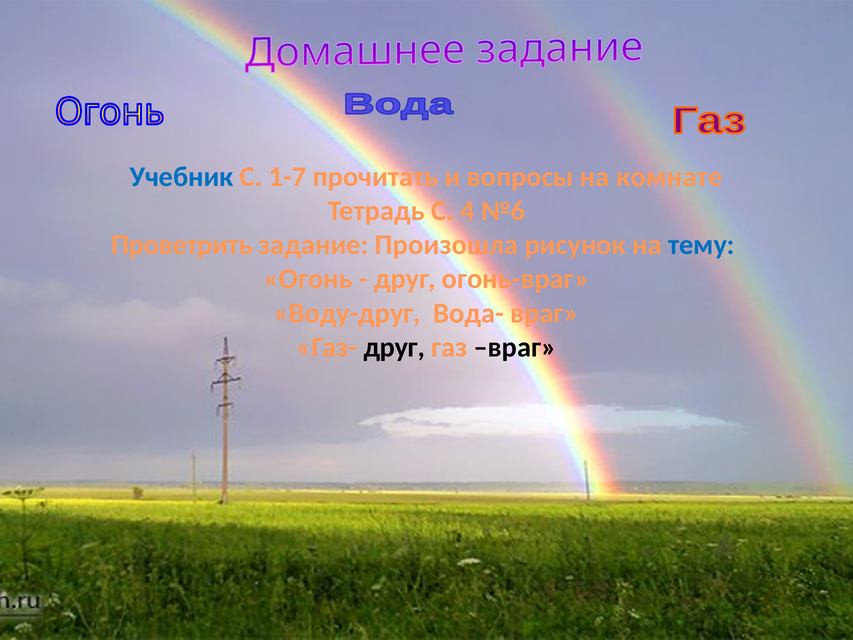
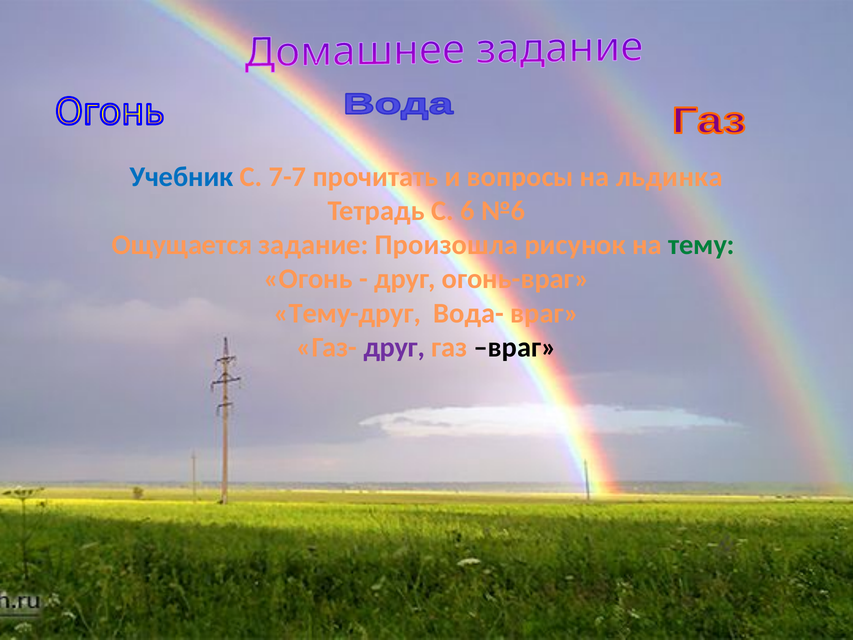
1-7: 1-7 -> 7-7
комнате: комнате -> льдинка
4: 4 -> 6
Проветрить: Проветрить -> Ощущается
тему colour: blue -> green
Воду-друг: Воду-друг -> Тему-друг
друг at (394, 347) colour: black -> purple
